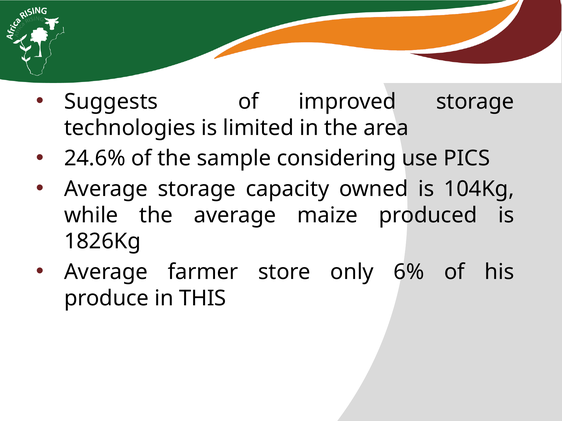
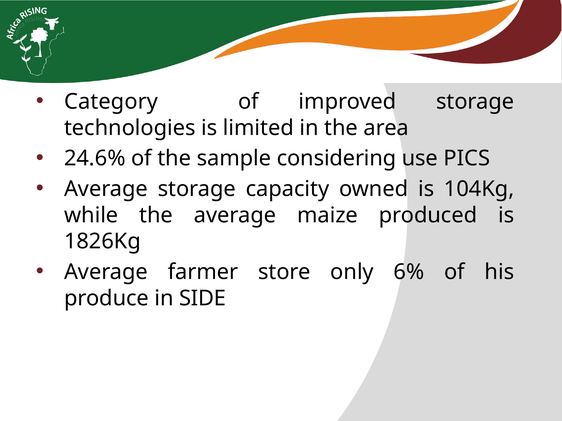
Suggests: Suggests -> Category
THIS: THIS -> SIDE
